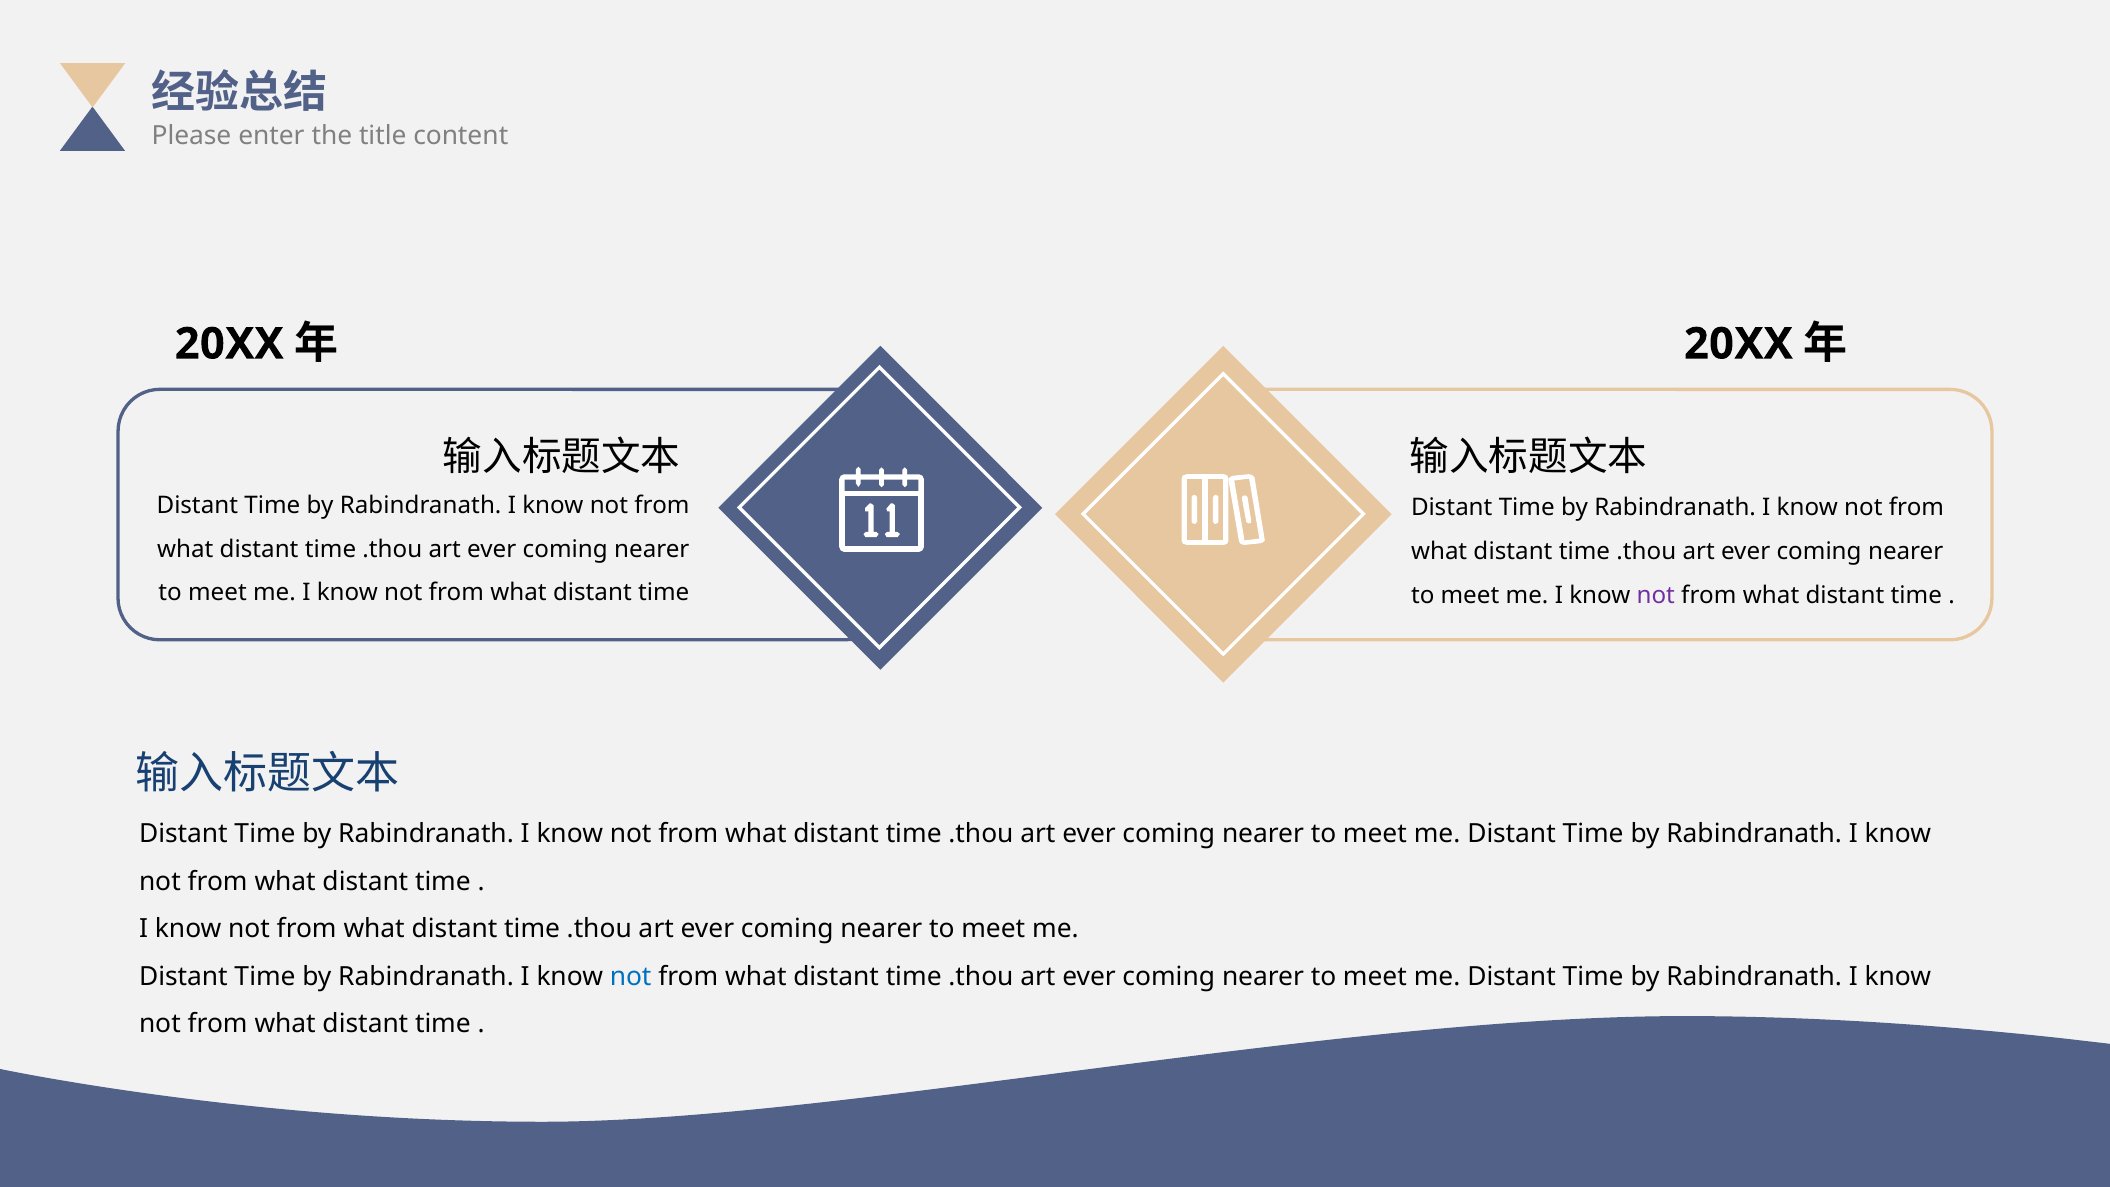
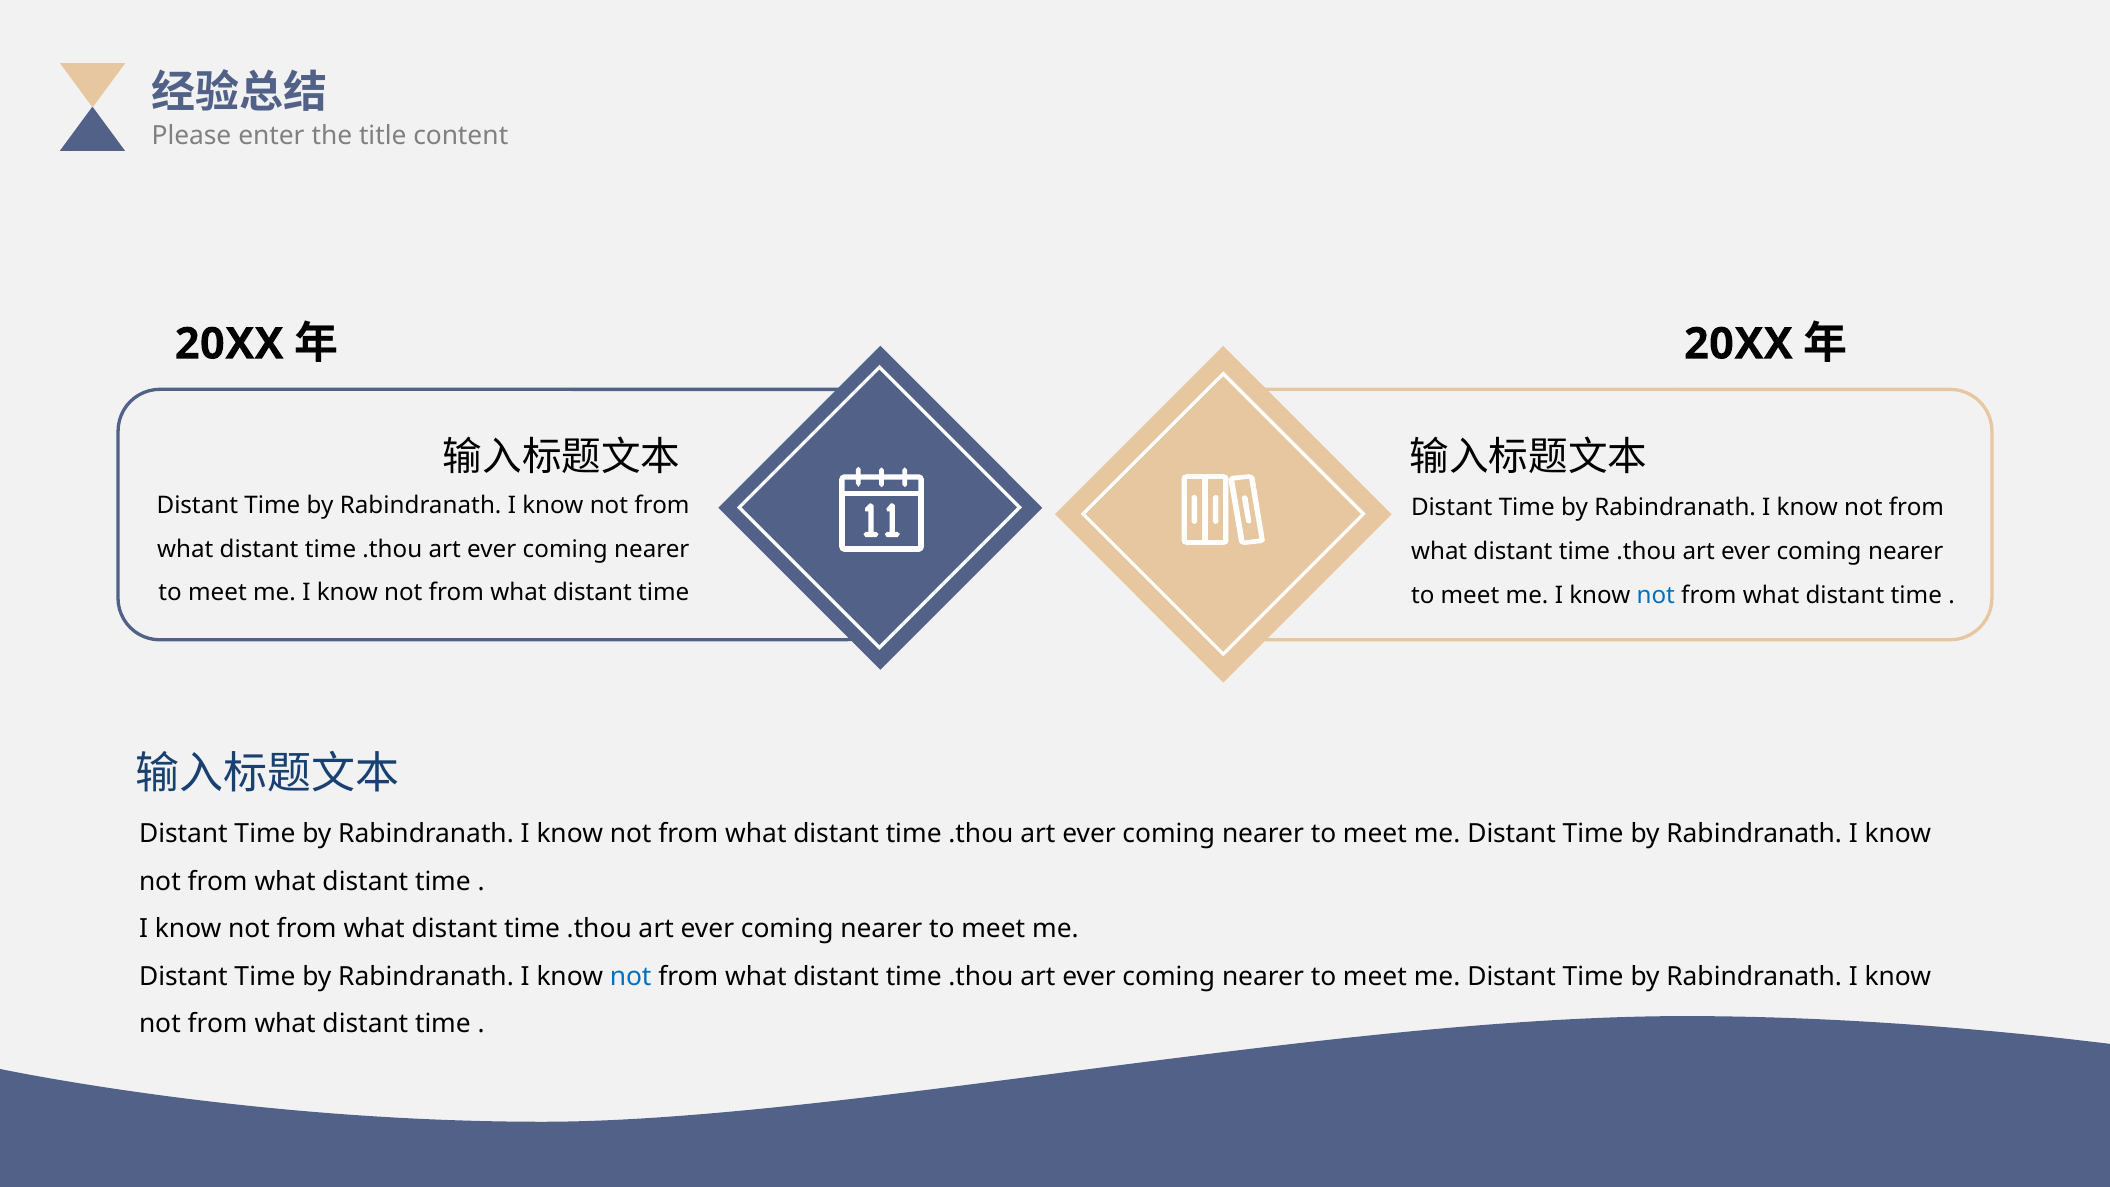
not at (1656, 595) colour: purple -> blue
